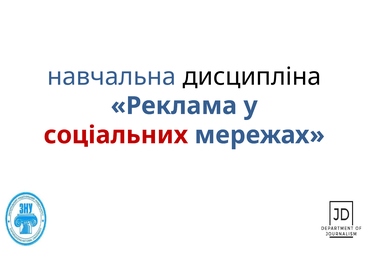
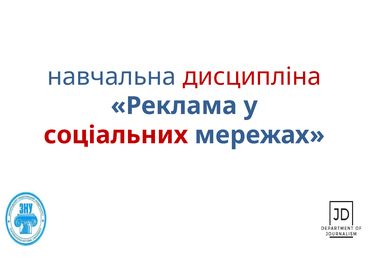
дисципліна colour: black -> red
